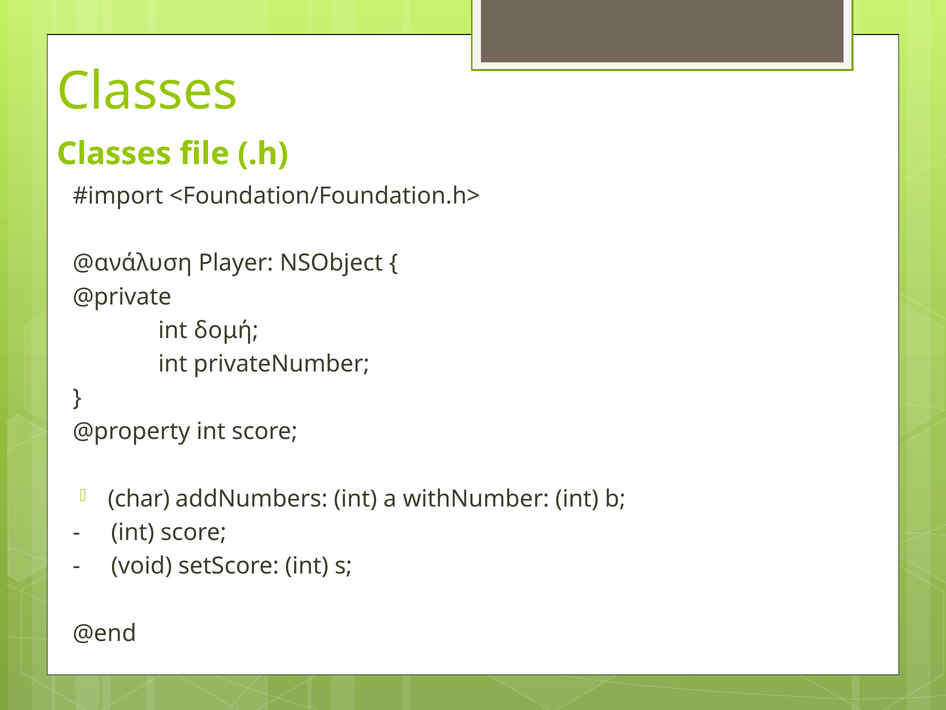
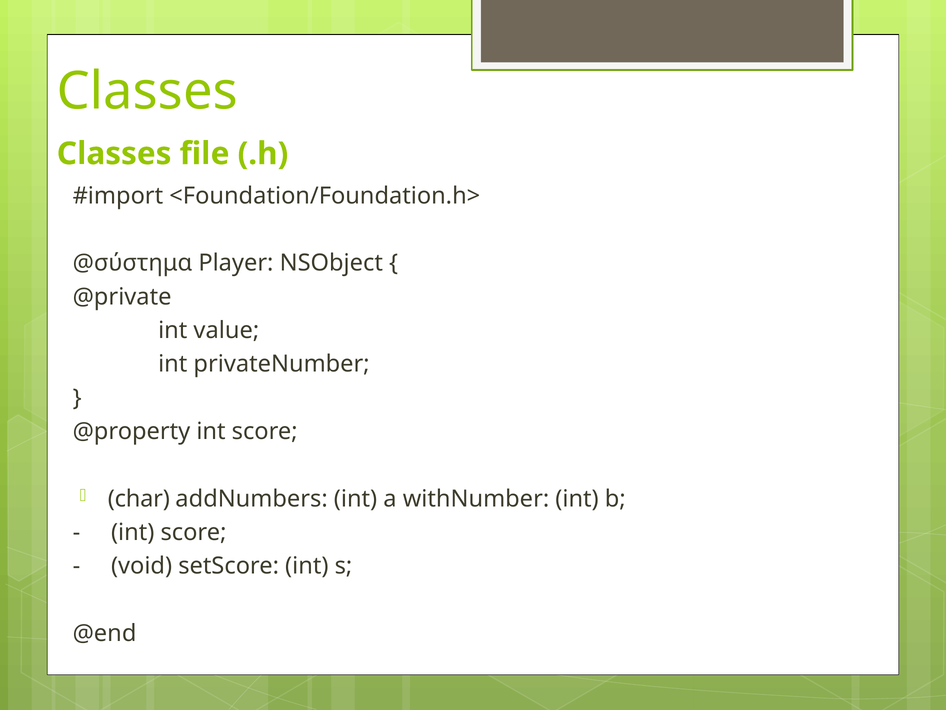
@ανάλυση: @ανάλυση -> @σύστημα
δομή: δομή -> value
